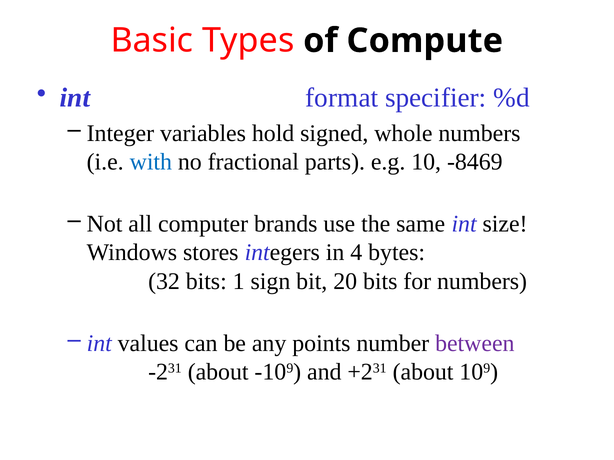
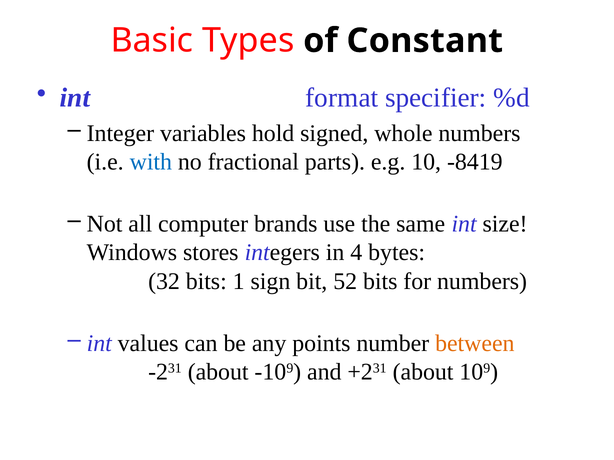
Compute: Compute -> Constant
-8469: -8469 -> -8419
20: 20 -> 52
between colour: purple -> orange
